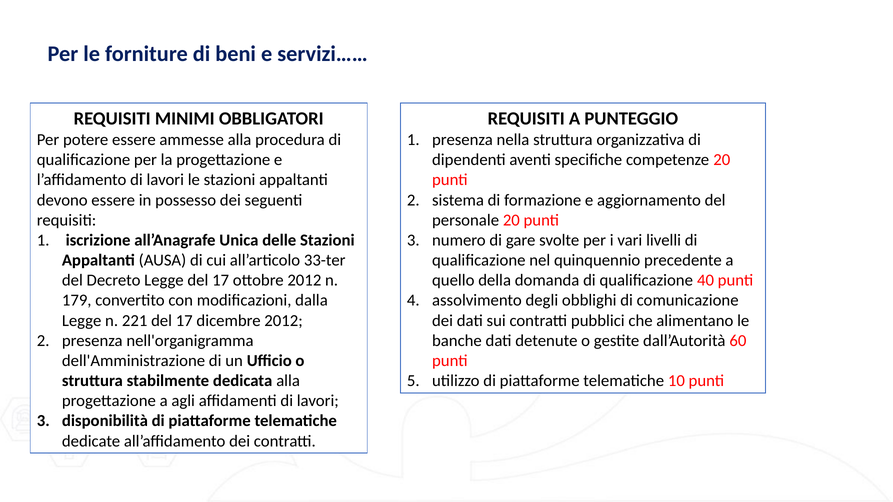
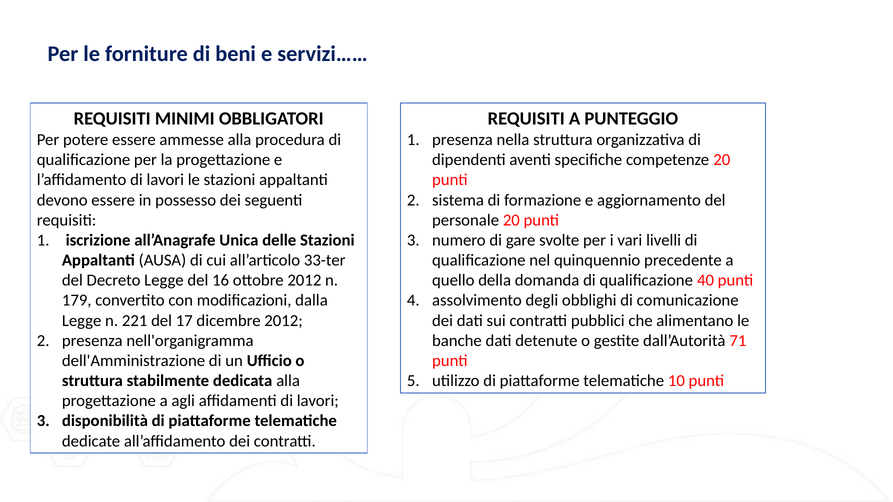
Legge del 17: 17 -> 16
60: 60 -> 71
